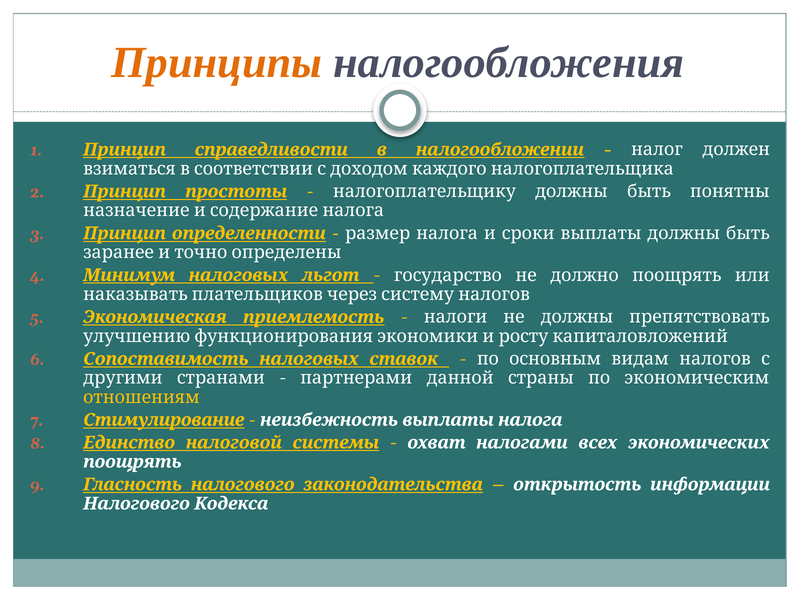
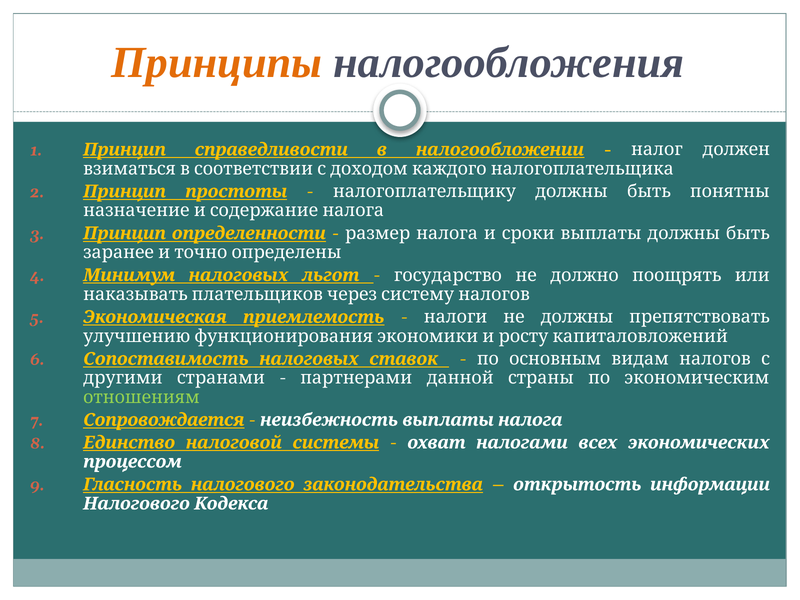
отношениям colour: yellow -> light green
Стимулирование: Стимулирование -> Сопровождается
поощрять at (132, 462): поощрять -> процессом
